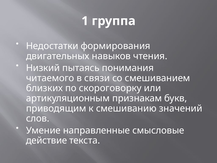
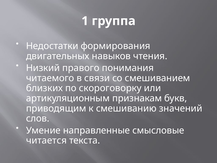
пытаясь: пытаясь -> правого
действие: действие -> читается
